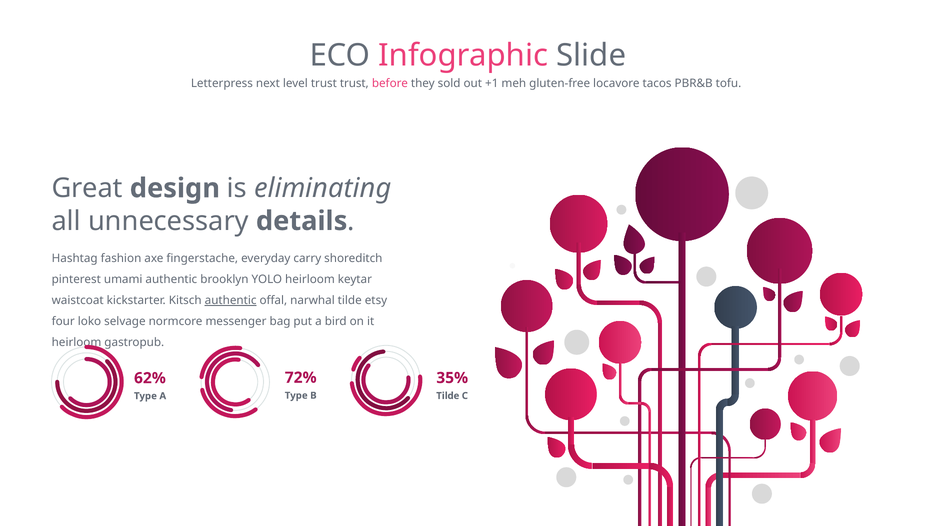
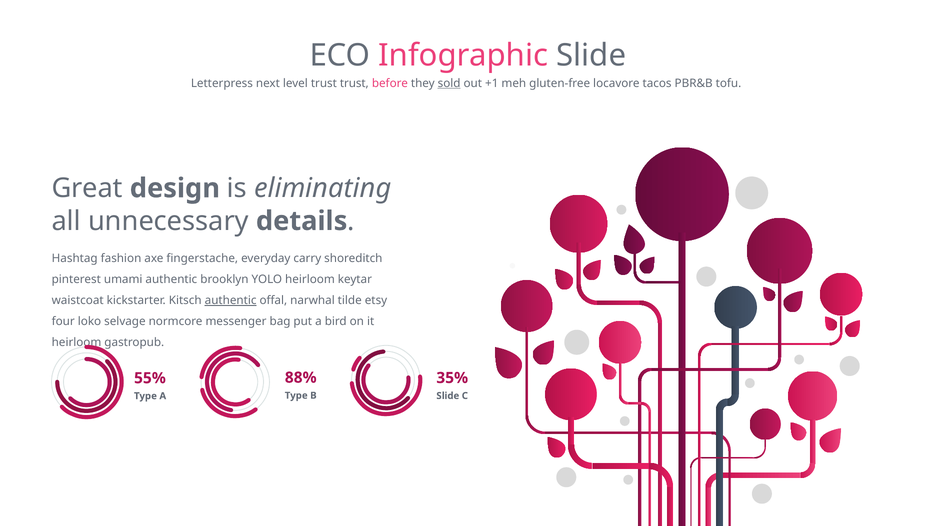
sold underline: none -> present
72%: 72% -> 88%
62%: 62% -> 55%
Tilde at (448, 396): Tilde -> Slide
